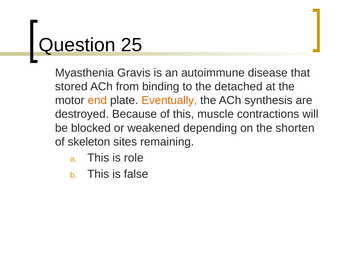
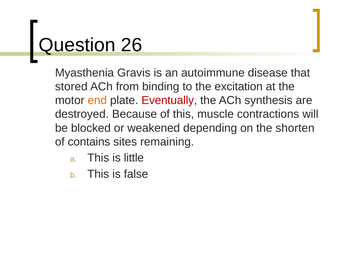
25: 25 -> 26
detached: detached -> excitation
Eventually colour: orange -> red
skeleton: skeleton -> contains
role: role -> little
